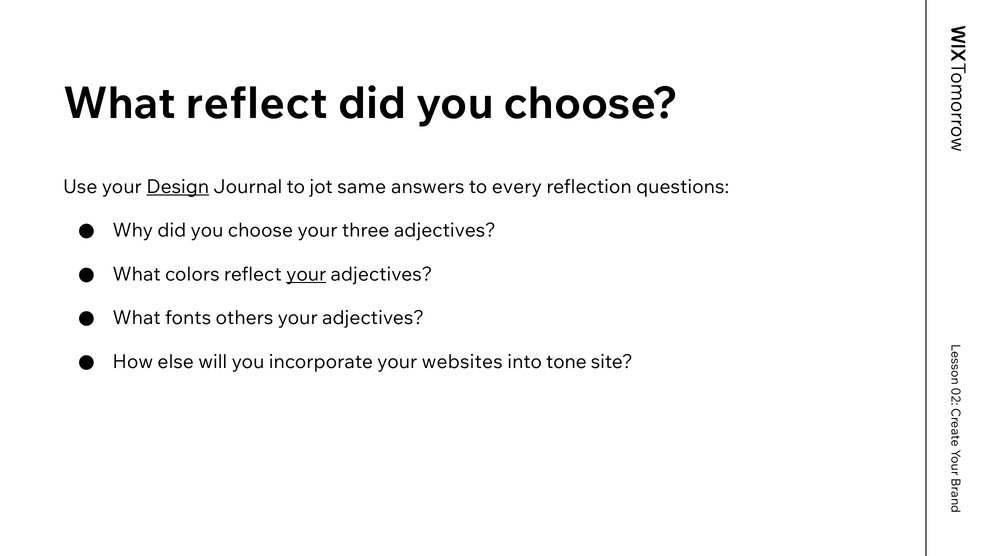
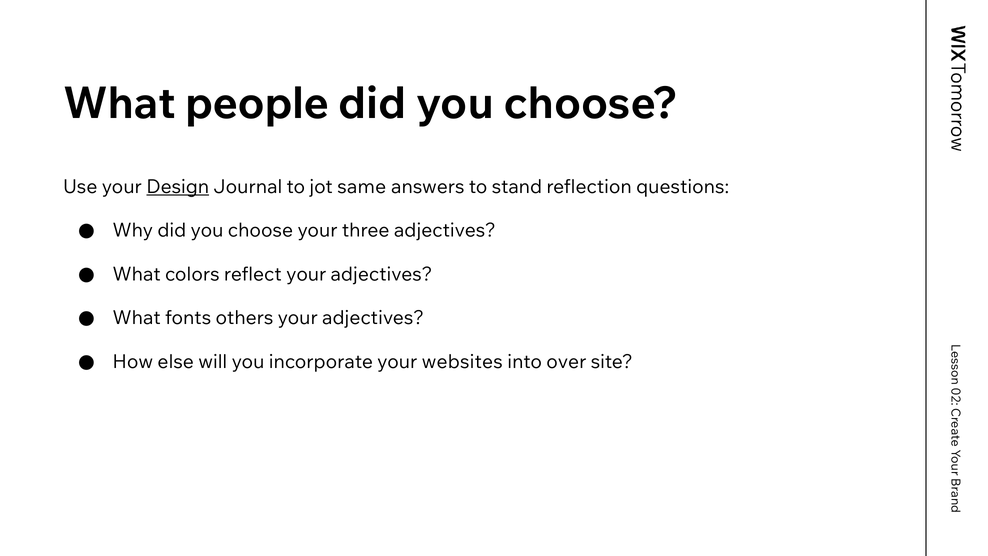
What reflect: reflect -> people
every: every -> stand
your at (306, 274) underline: present -> none
tone: tone -> over
